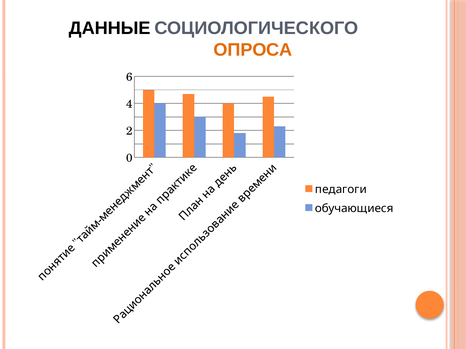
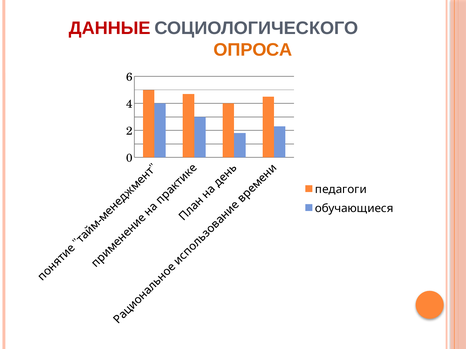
ДАННЫЕ colour: black -> red
